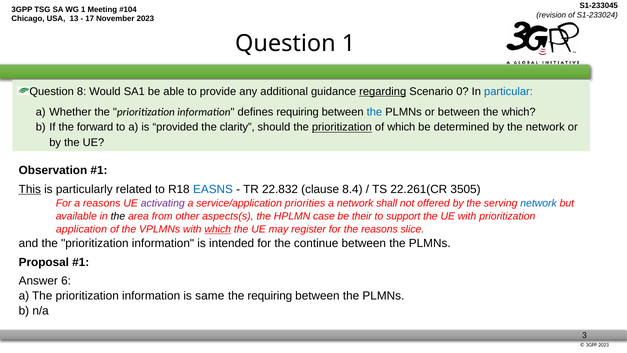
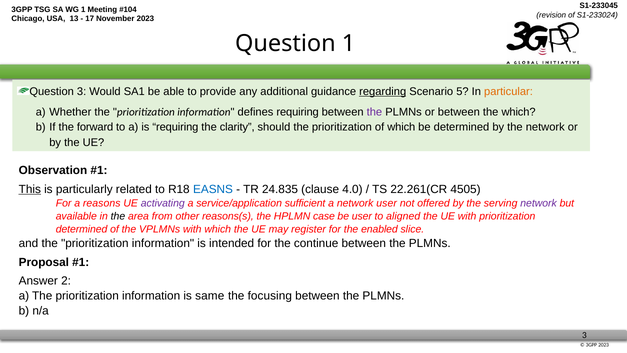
Question 8: 8 -> 3
0: 0 -> 5
particular colour: blue -> orange
the at (374, 112) colour: blue -> purple
is provided: provided -> requiring
prioritization at (342, 127) underline: present -> none
22.832: 22.832 -> 24.835
8.4: 8.4 -> 4.0
3505: 3505 -> 4505
priorities: priorities -> sufficient
network shall: shall -> user
network at (539, 203) colour: blue -> purple
aspects(s: aspects(s -> reasons(s
be their: their -> user
support: support -> aligned
application at (81, 229): application -> determined
which at (218, 229) underline: present -> none
the reasons: reasons -> enabled
6: 6 -> 2
the requiring: requiring -> focusing
